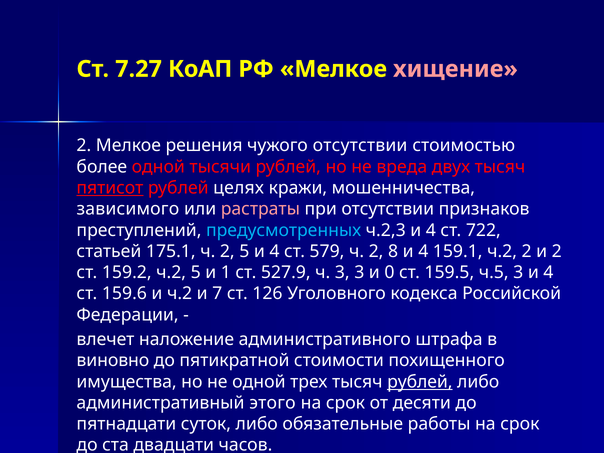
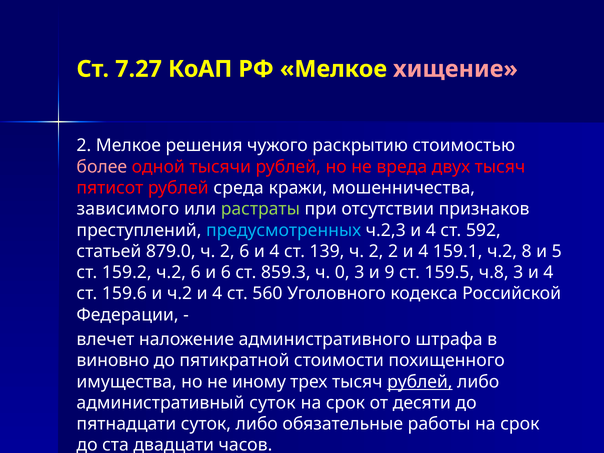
чужого отсутствии: отсутствии -> раскрытию
более colour: white -> pink
пятисот underline: present -> none
целях: целях -> среда
растраты colour: pink -> light green
722: 722 -> 592
175.1: 175.1 -> 879.0
2 5: 5 -> 6
579: 579 -> 139
2 8: 8 -> 2
ч.2 2: 2 -> 8
и 2: 2 -> 5
ч.2 5: 5 -> 6
и 1: 1 -> 6
527.9: 527.9 -> 859.3
ч 3: 3 -> 0
0: 0 -> 9
ч.5: ч.5 -> ч.8
ч.2 и 7: 7 -> 4
126: 126 -> 560
не одной: одной -> иному
административный этого: этого -> суток
